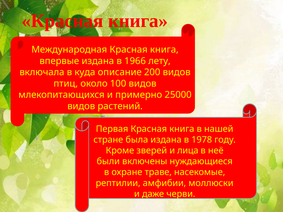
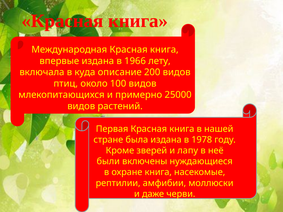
лица: лица -> лапу
охране траве: траве -> книга
